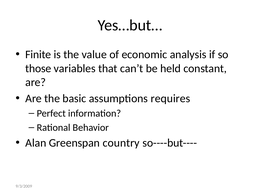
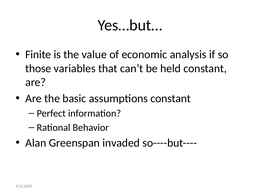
assumptions requires: requires -> constant
country: country -> invaded
